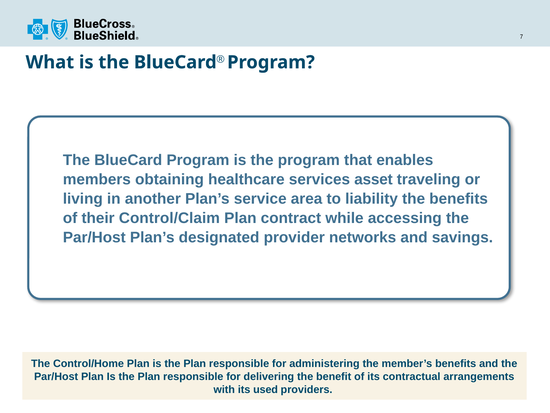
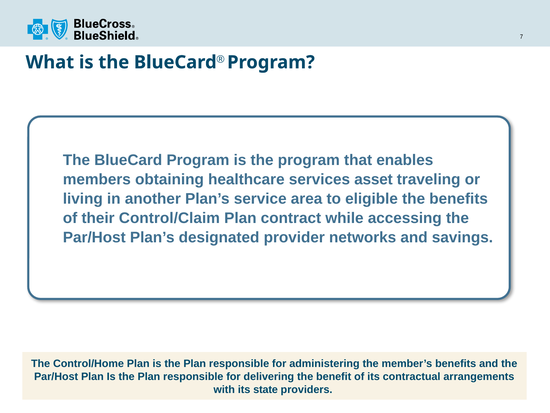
liability: liability -> eligible
used: used -> state
